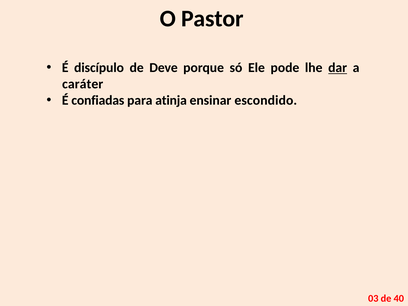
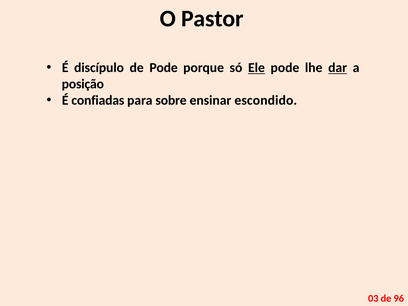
de Deve: Deve -> Pode
Ele underline: none -> present
caráter: caráter -> posição
atinja: atinja -> sobre
40: 40 -> 96
